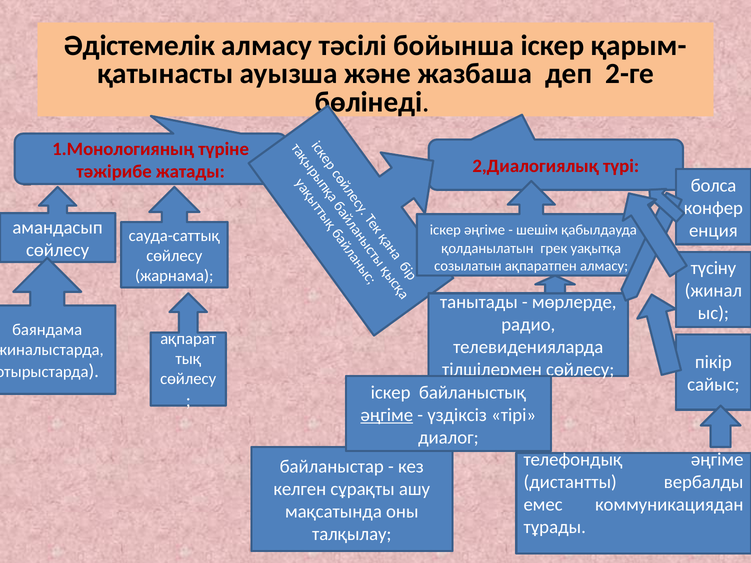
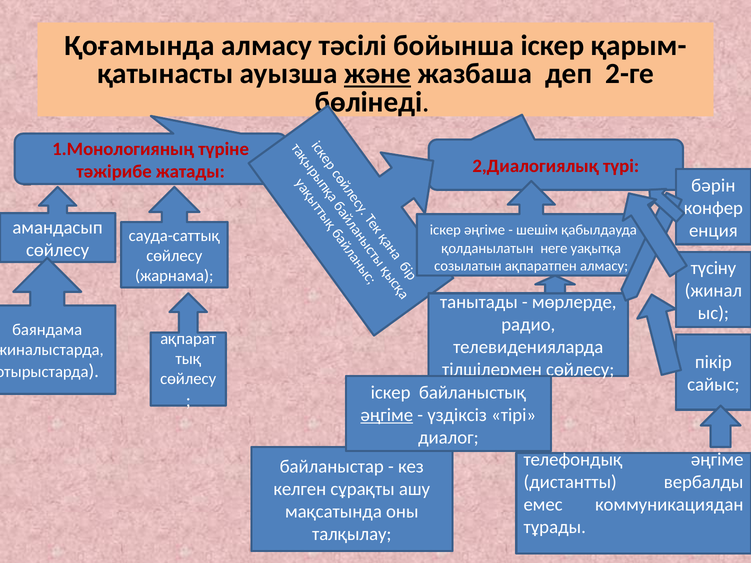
Әдістемелік: Әдістемелік -> Қоғамында
және underline: none -> present
болса: болса -> бәрін
грек: грек -> неге
